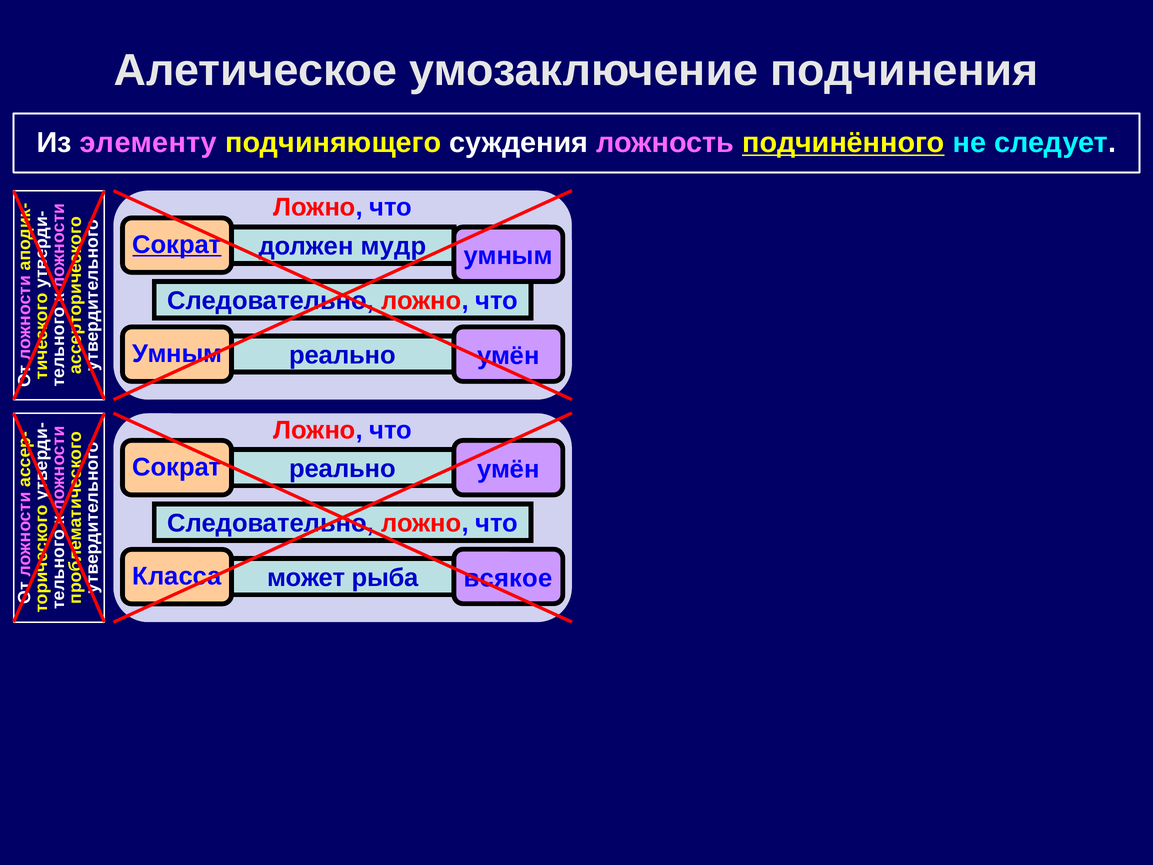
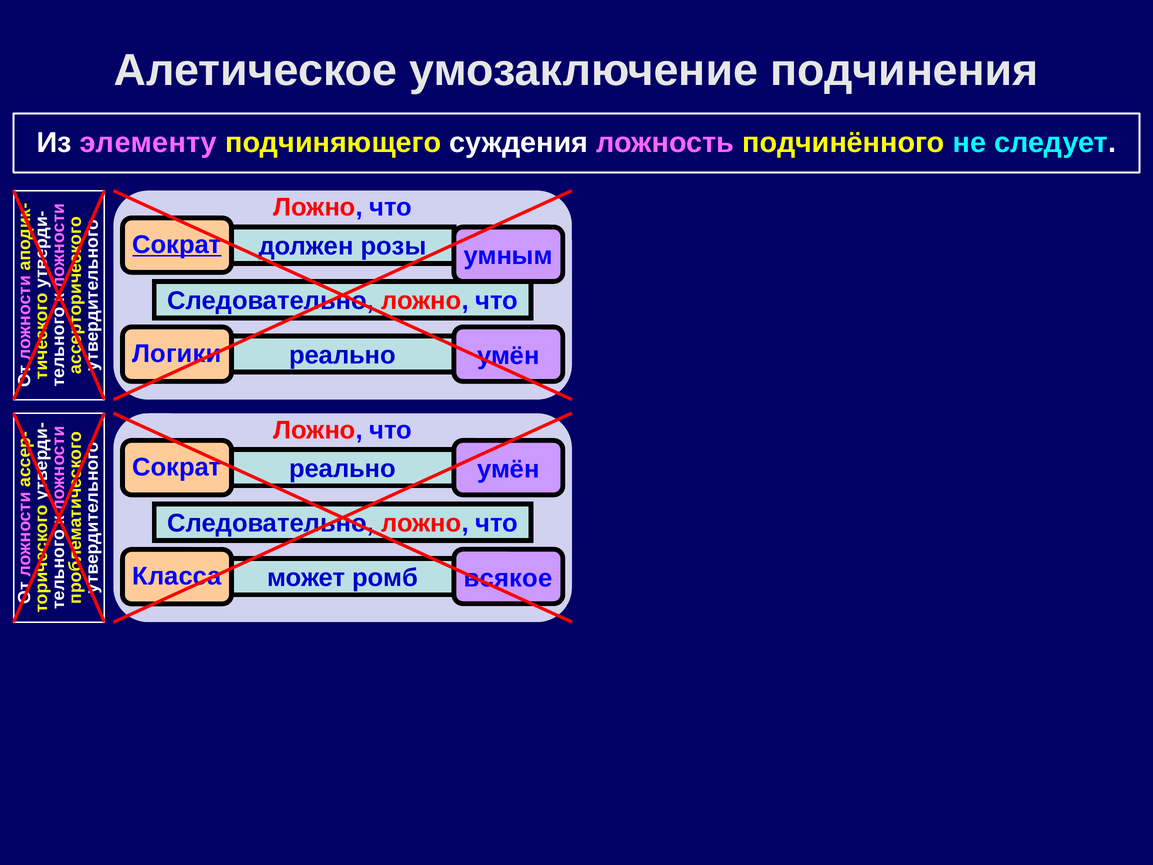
подчинённого underline: present -> none
мудр: мудр -> розы
Умным at (177, 354): Умным -> Логики
рыба: рыба -> ромб
